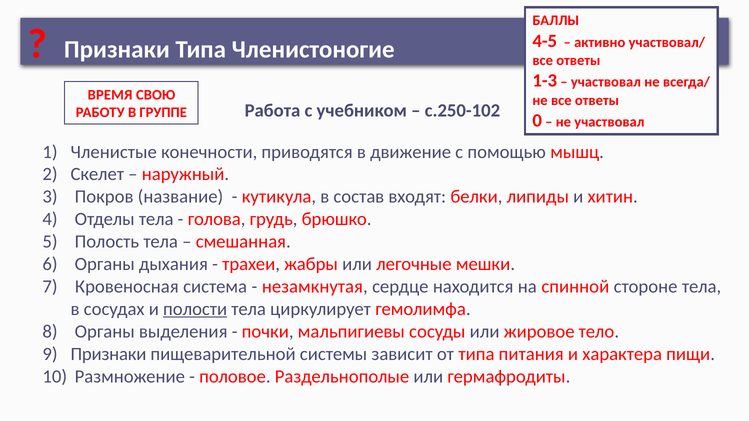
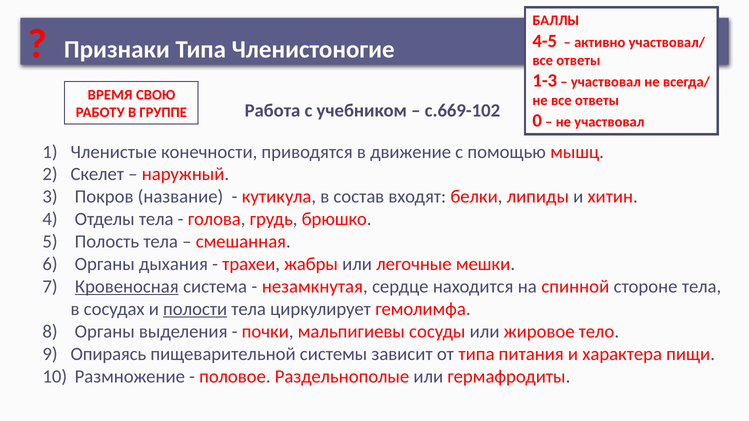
с.250-102: с.250-102 -> с.669-102
Кровеносная underline: none -> present
Признаки at (108, 354): Признаки -> Опираясь
